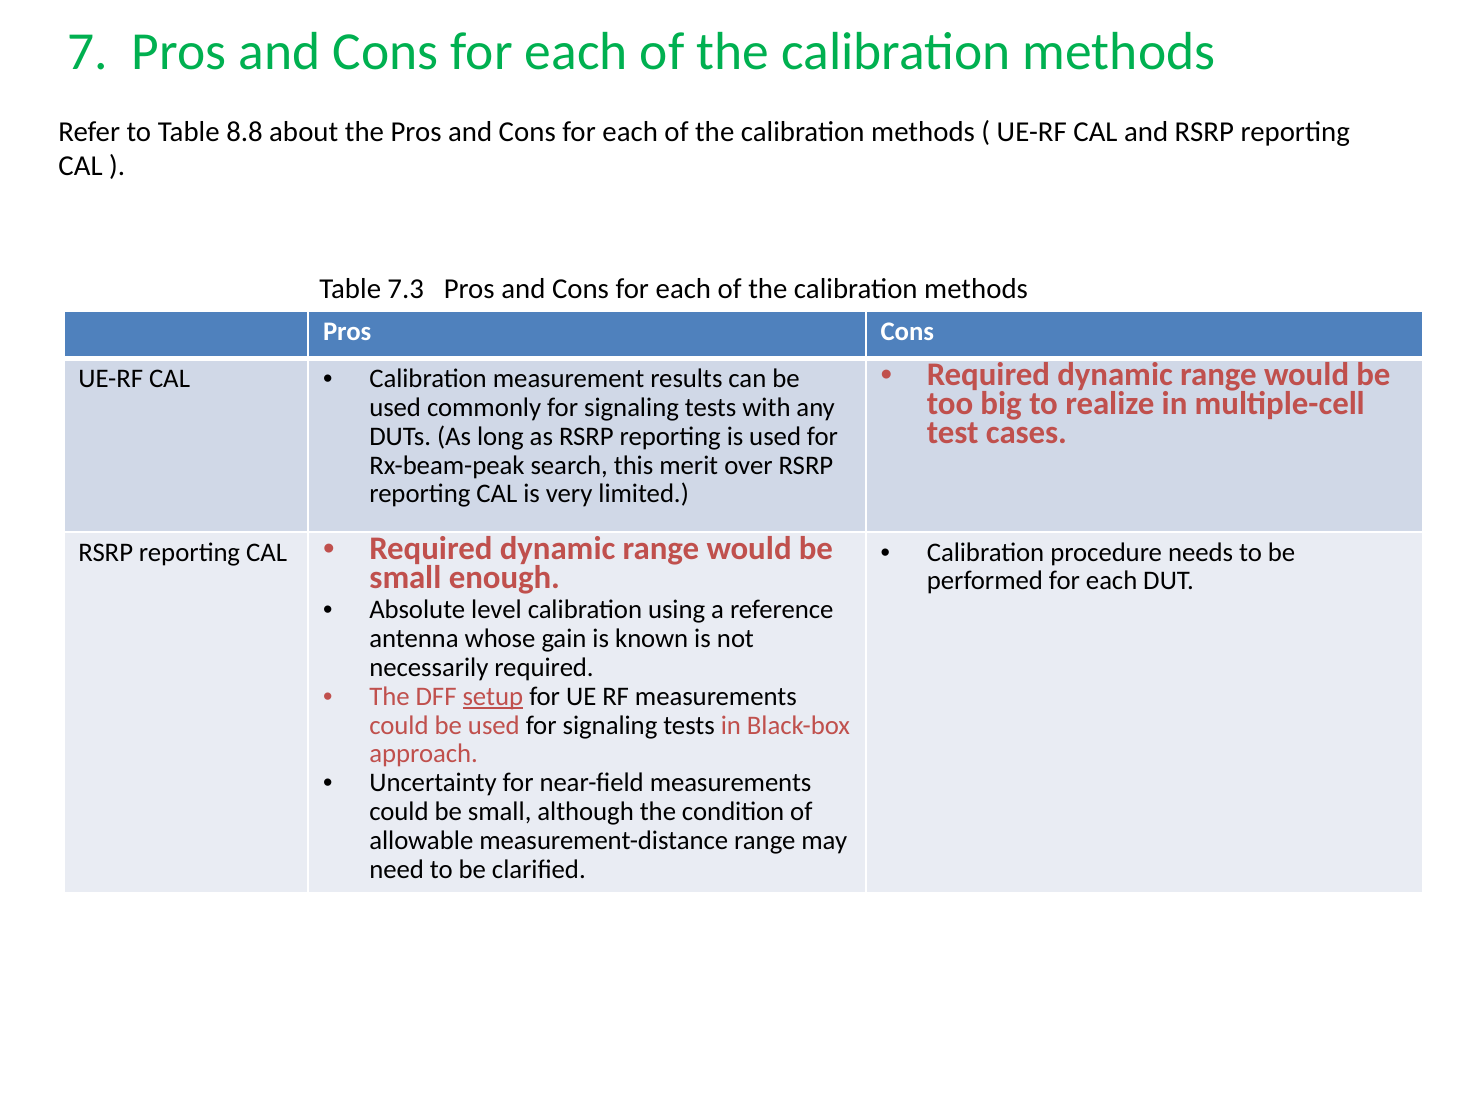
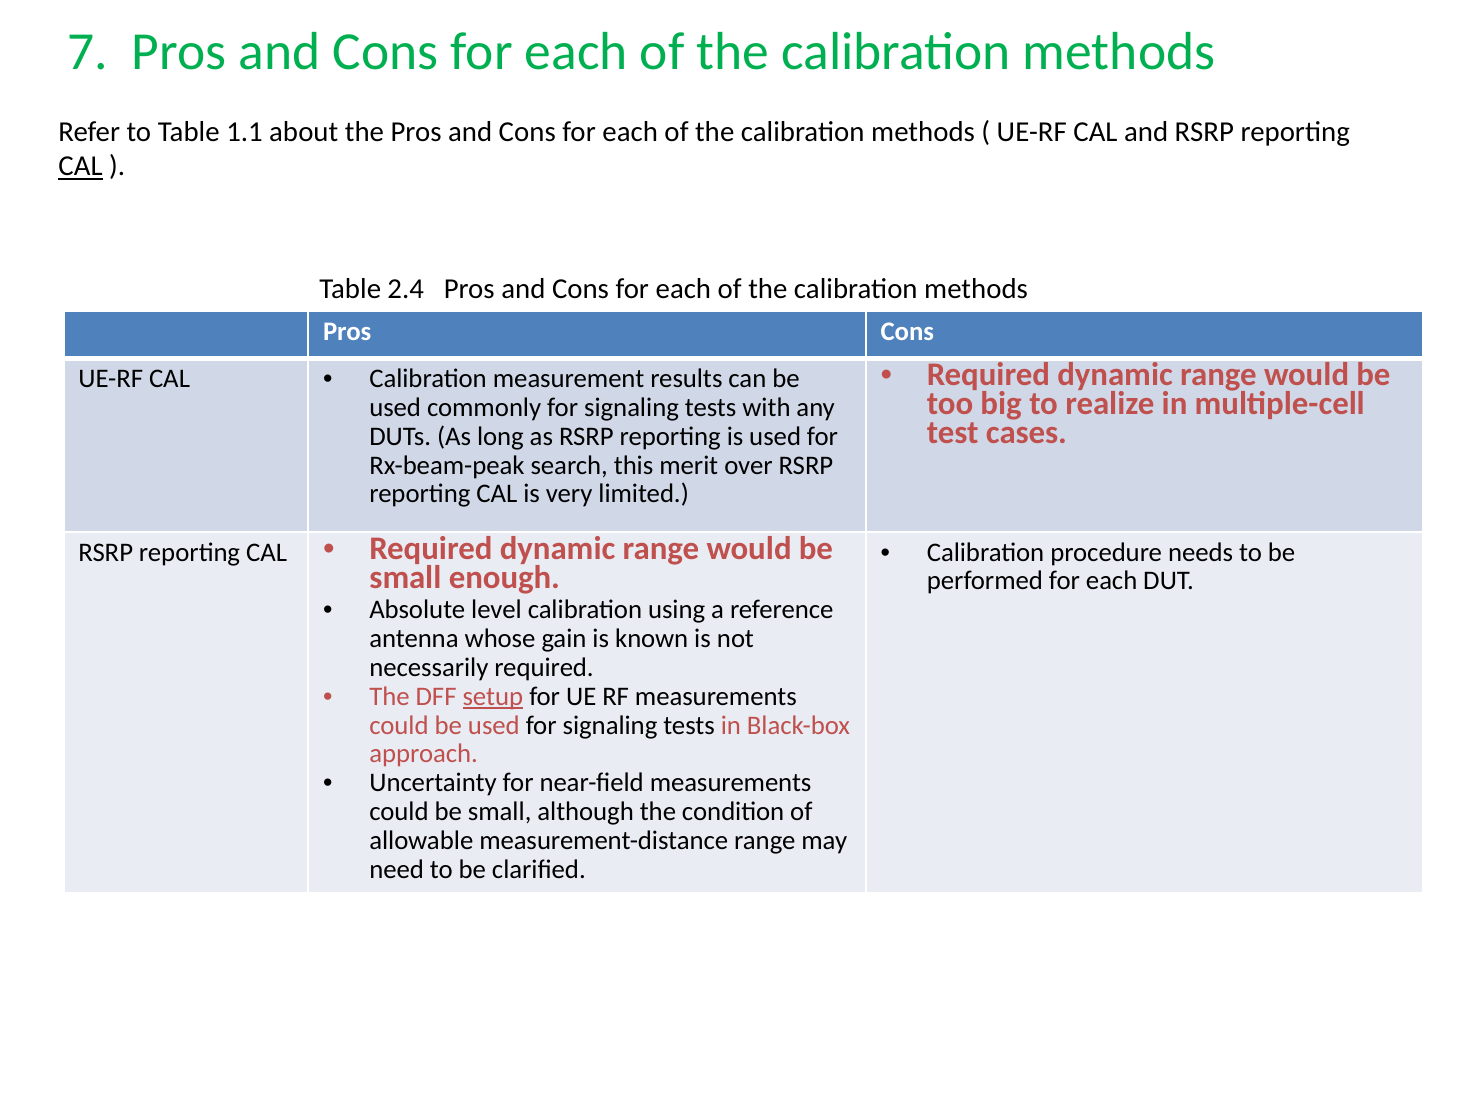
8.8: 8.8 -> 1.1
CAL at (81, 166) underline: none -> present
7.3: 7.3 -> 2.4
